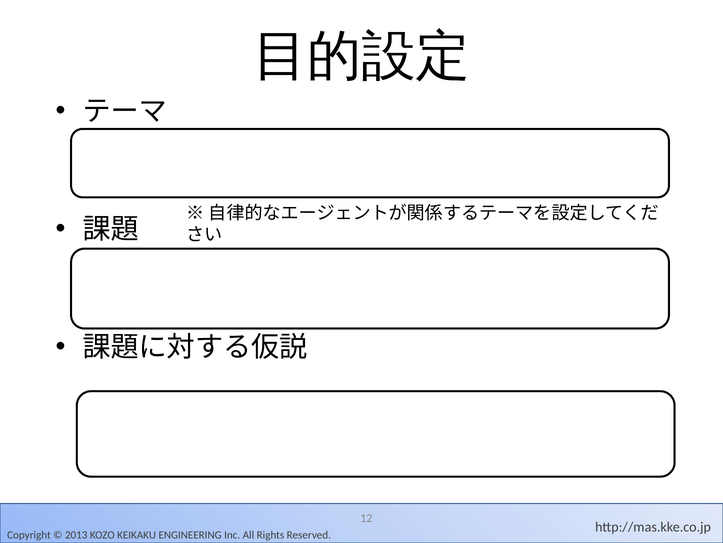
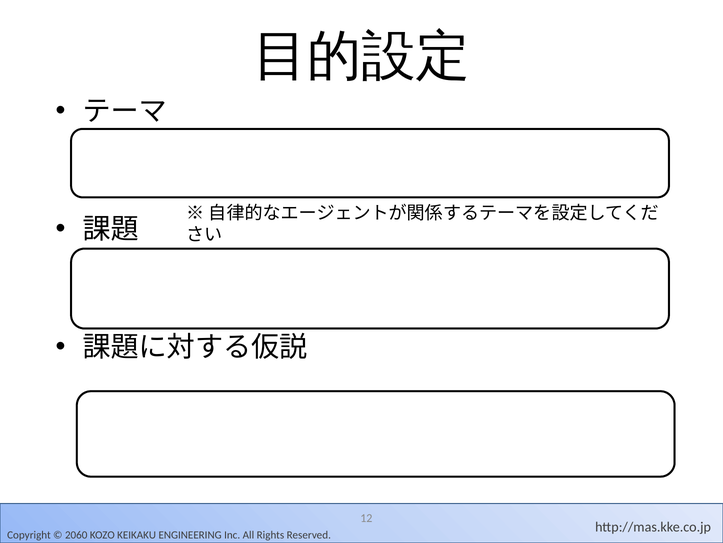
2013: 2013 -> 2060
